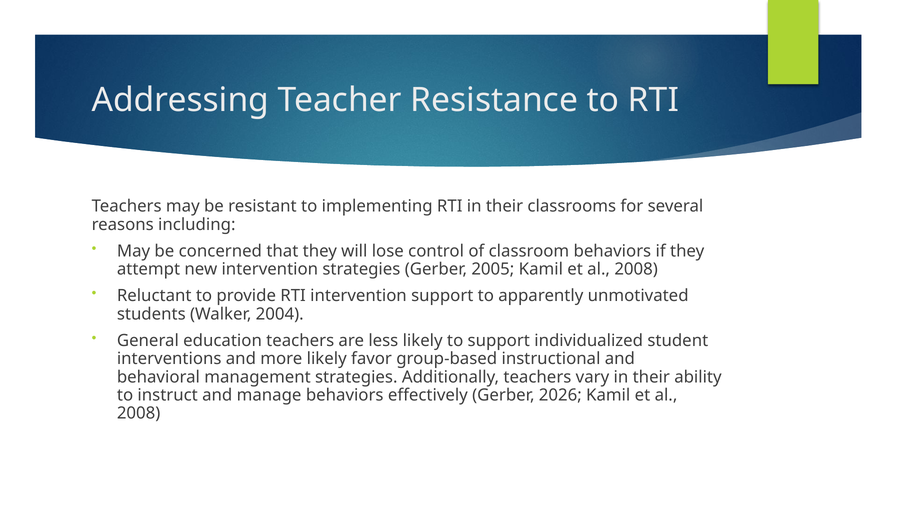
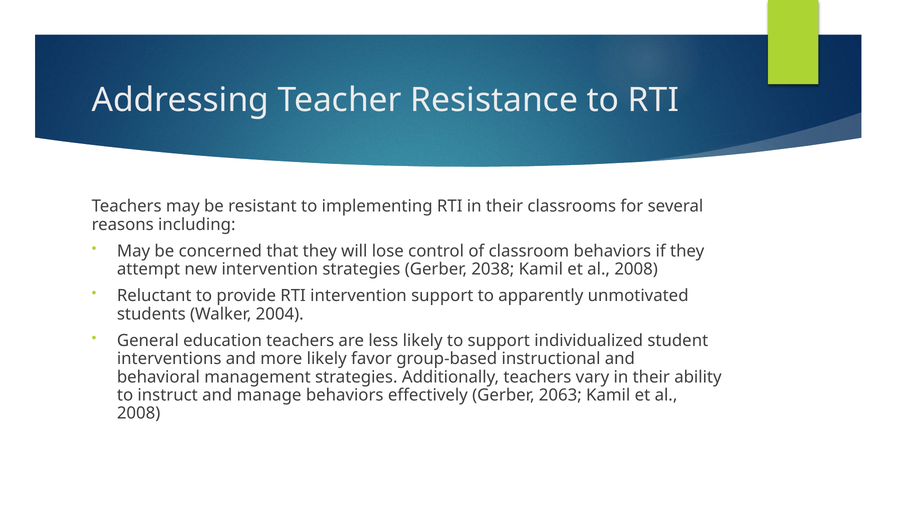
2005: 2005 -> 2038
2026: 2026 -> 2063
